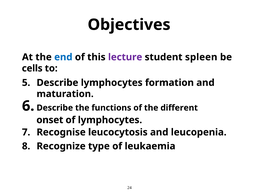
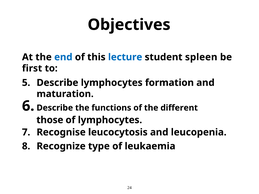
lecture colour: purple -> blue
cells: cells -> first
onset: onset -> those
